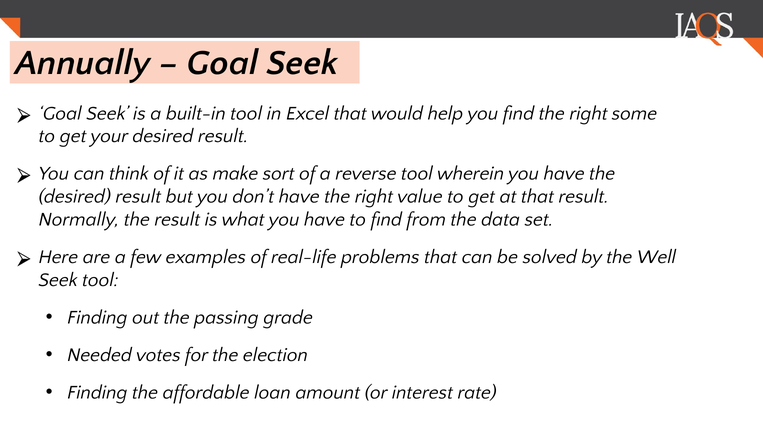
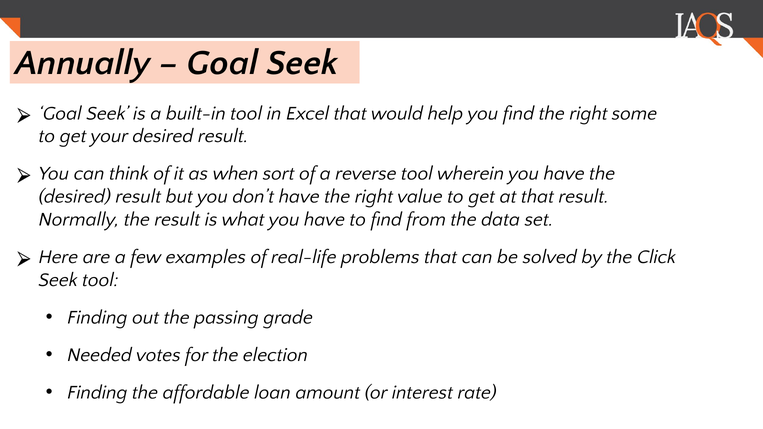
make: make -> when
Well: Well -> Click
